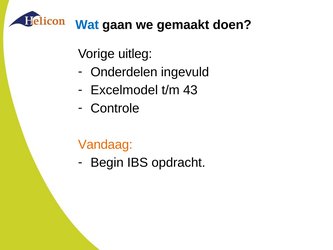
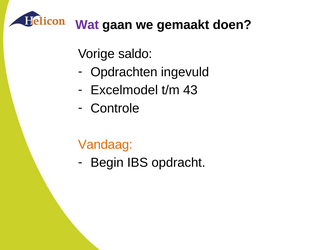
Wat colour: blue -> purple
uitleg: uitleg -> saldo
Onderdelen: Onderdelen -> Opdrachten
